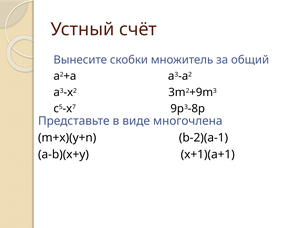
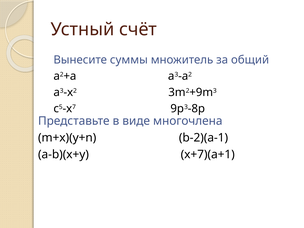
скобки: скобки -> суммы
x+1)(a+1: x+1)(a+1 -> x+7)(a+1
